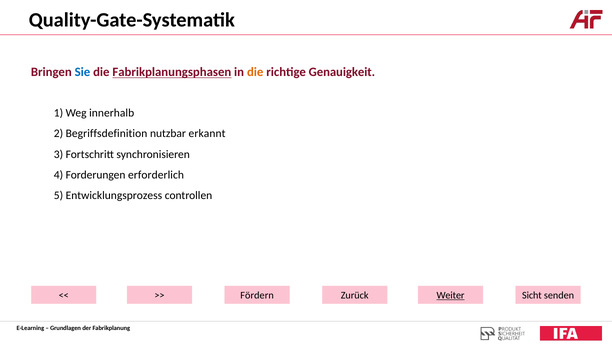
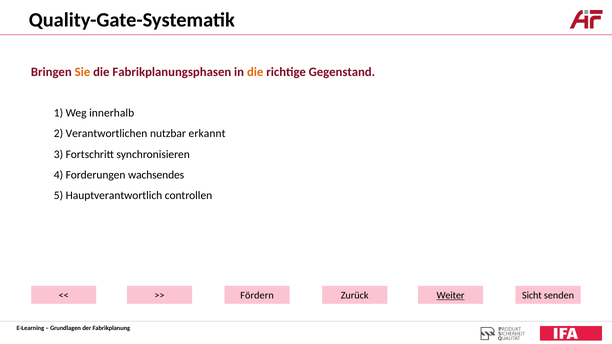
Sie colour: blue -> orange
Fabrikplanungsphasen underline: present -> none
Genauigkeit: Genauigkeit -> Gegenstand
Begriffsdefinition: Begriffsdefinition -> Verantwortlichen
erforderlich: erforderlich -> wachsendes
Entwicklungsprozess: Entwicklungsprozess -> Hauptverantwortlich
